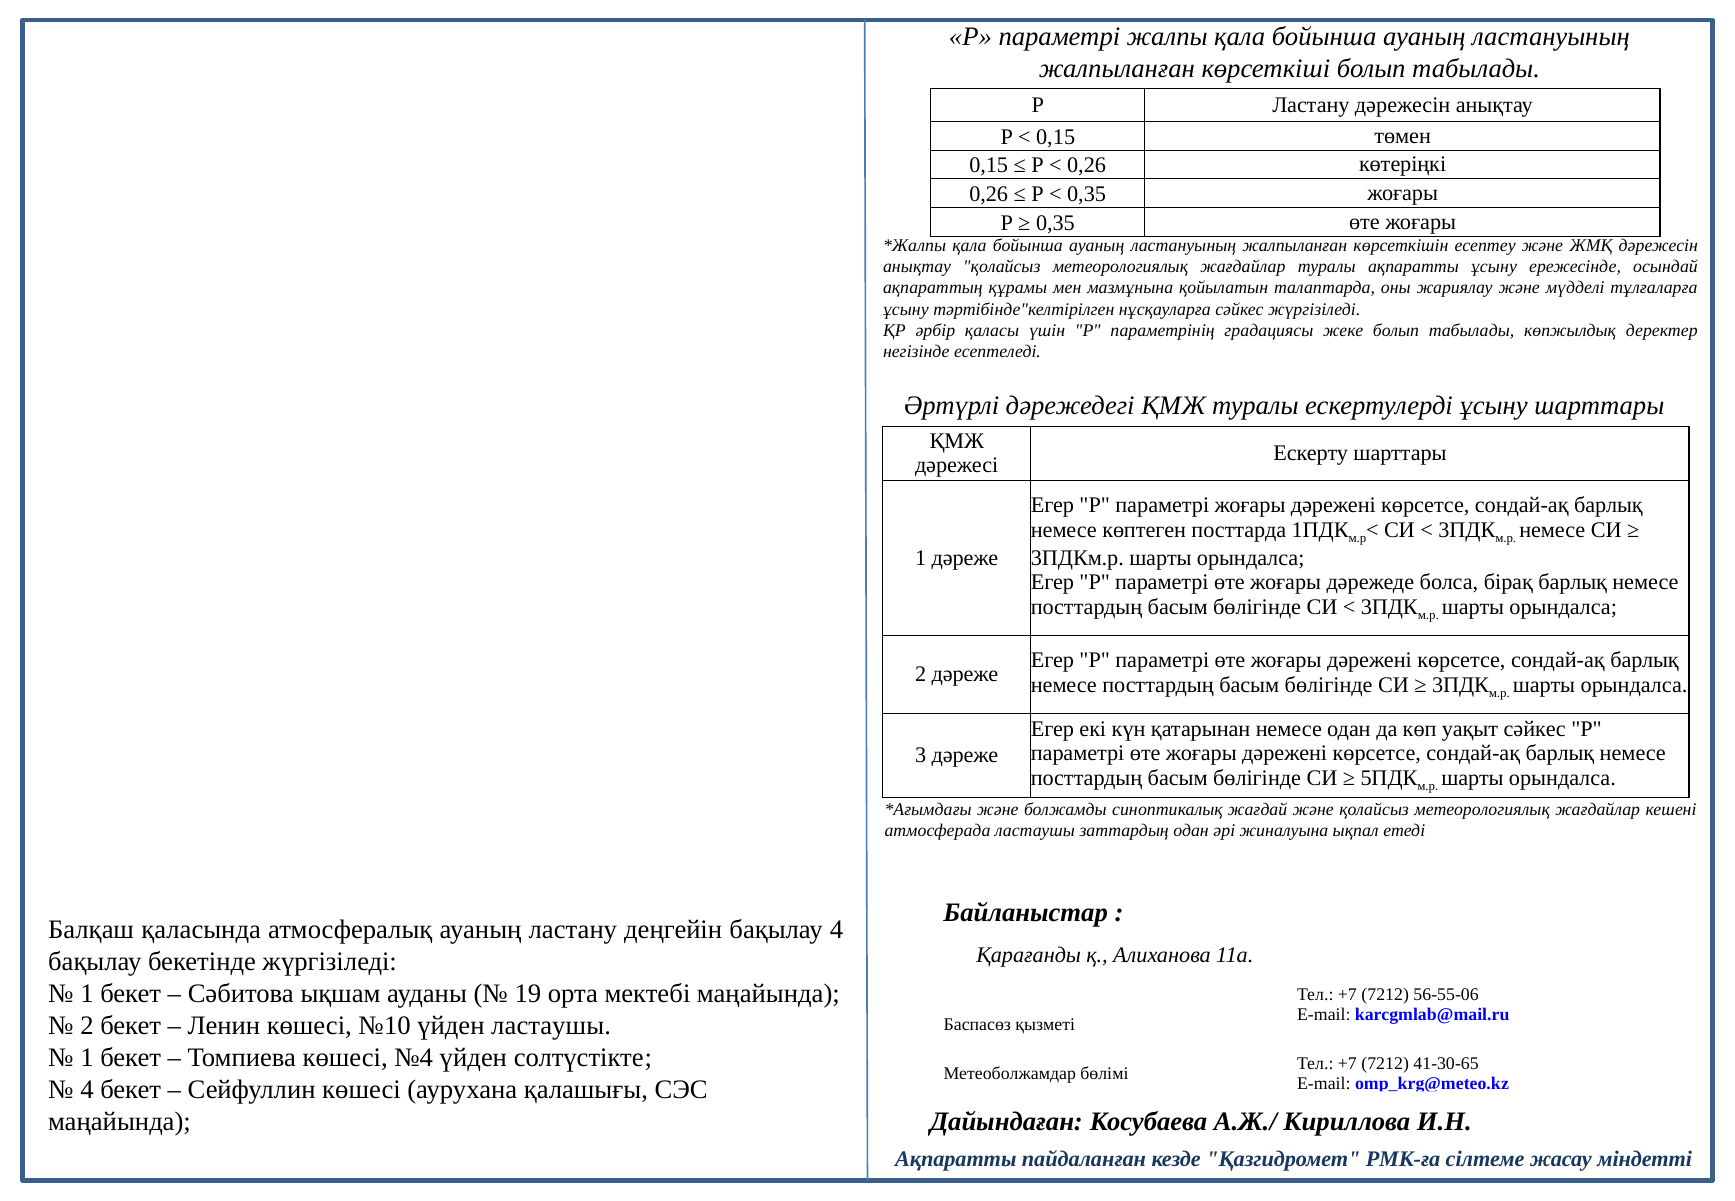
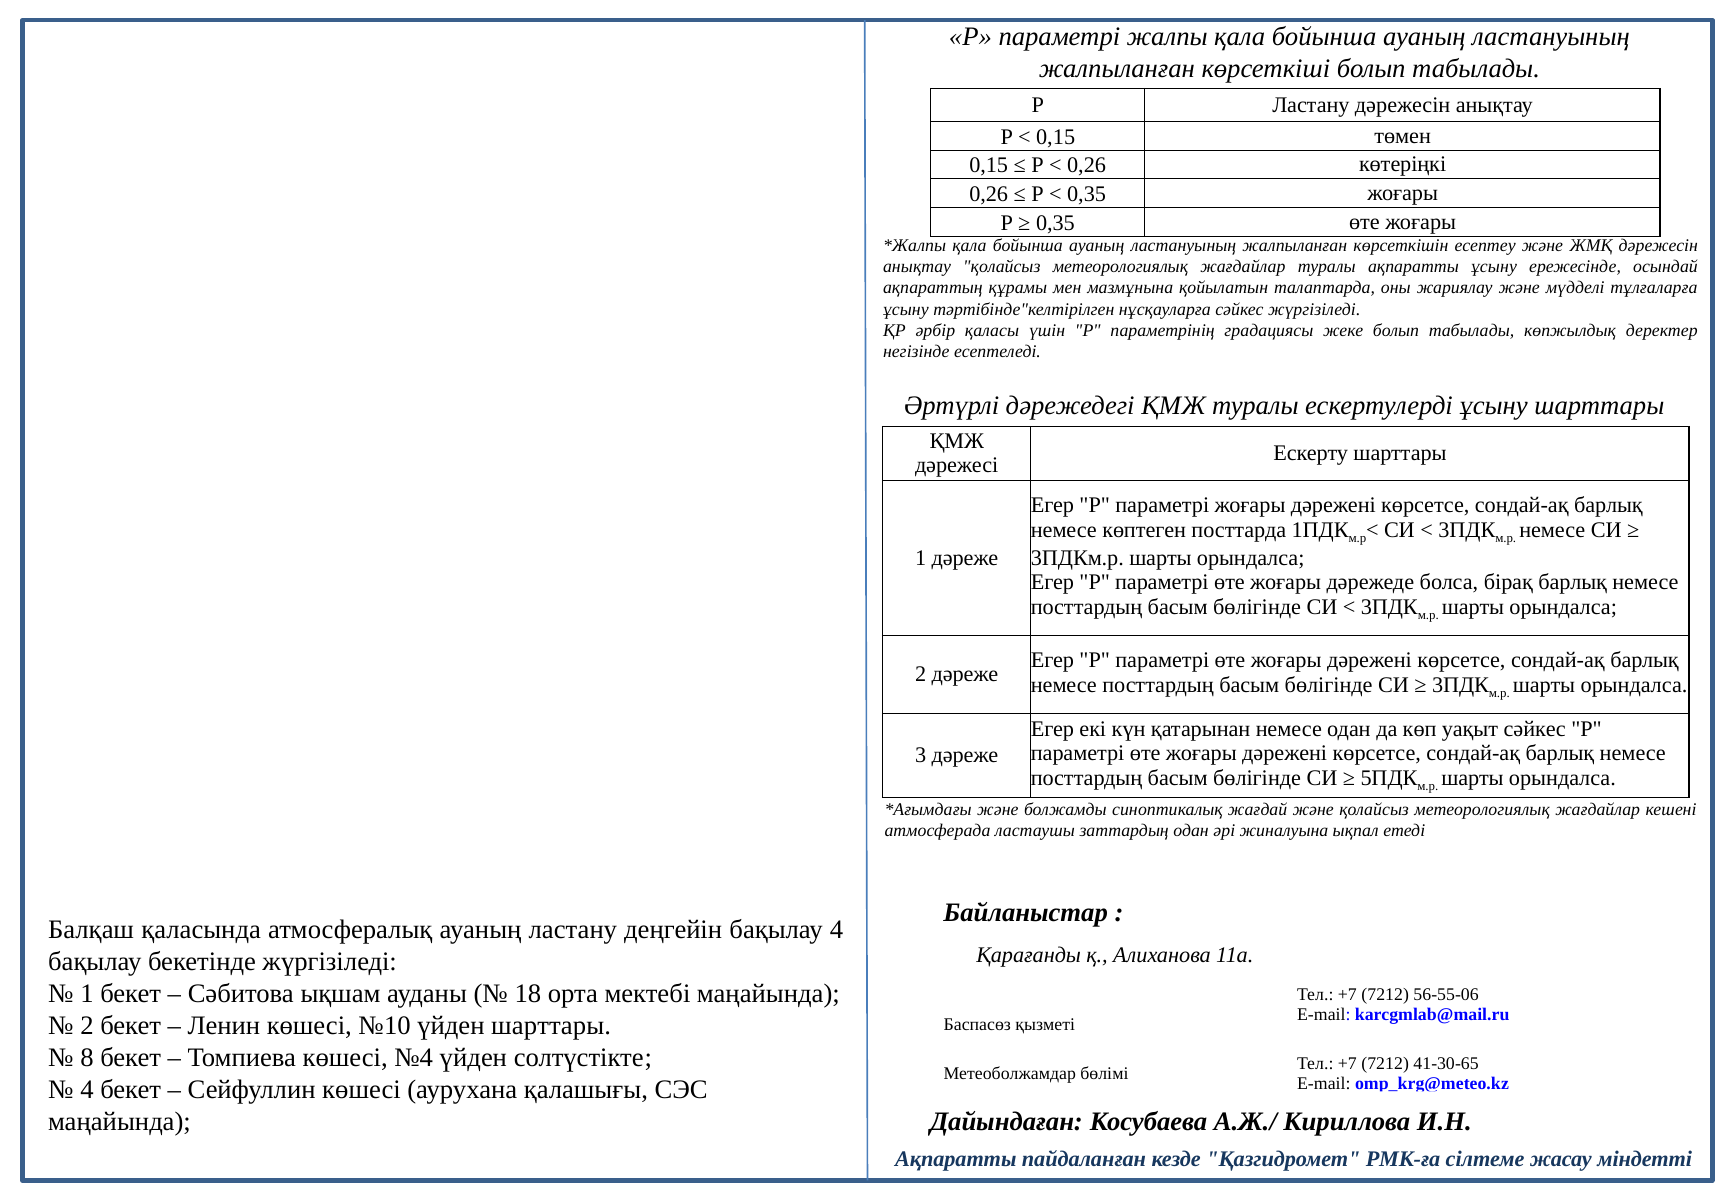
19: 19 -> 18
үйден ластаушы: ластаушы -> шарттары
1 at (87, 1058): 1 -> 8
